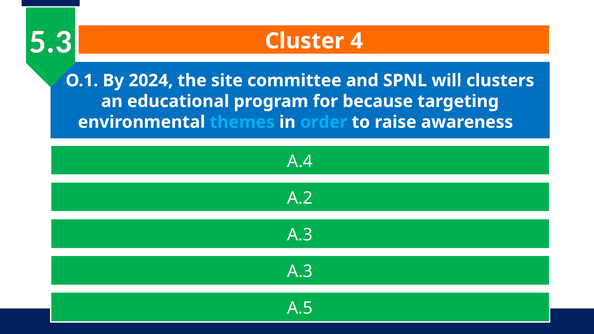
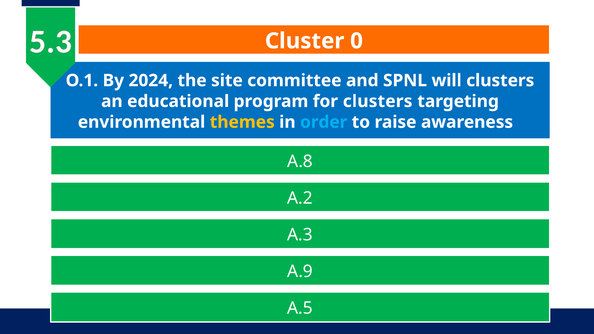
4: 4 -> 0
for because: because -> clusters
themes colour: light blue -> yellow
A.4: A.4 -> A.8
A.3 at (300, 272): A.3 -> A.9
